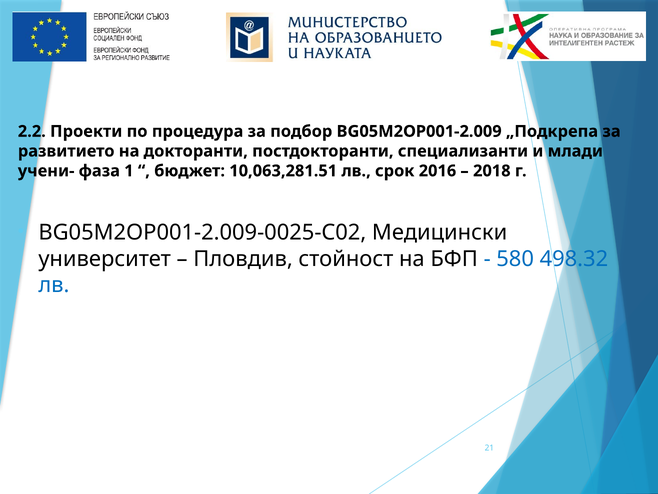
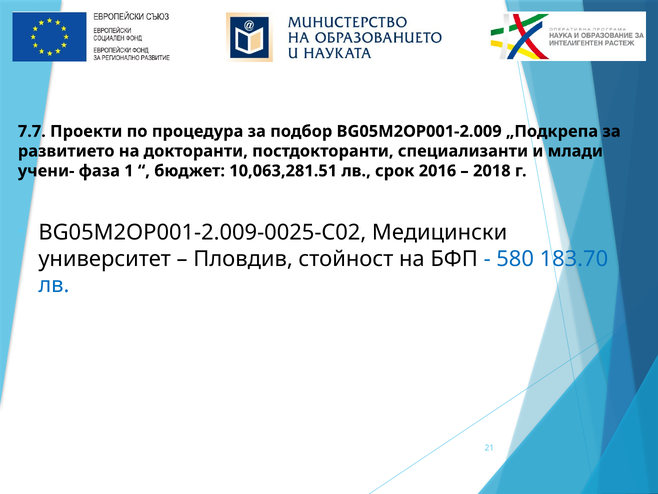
2.2: 2.2 -> 7.7
498.32: 498.32 -> 183.70
